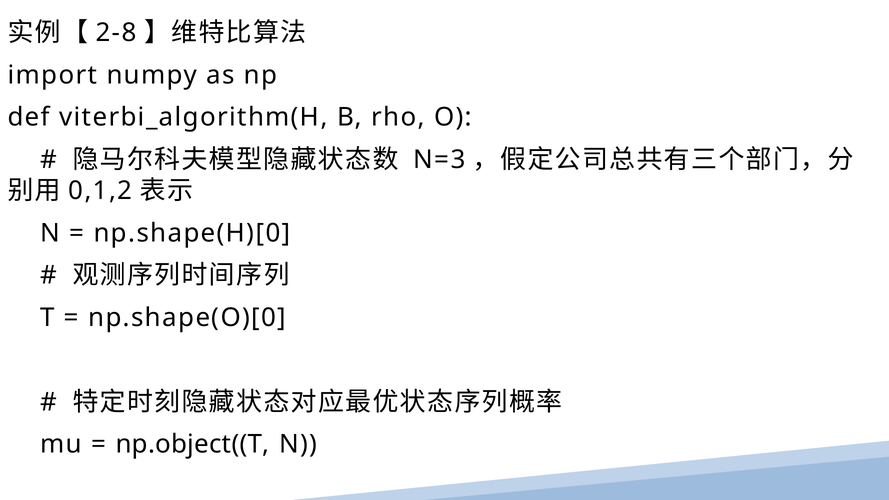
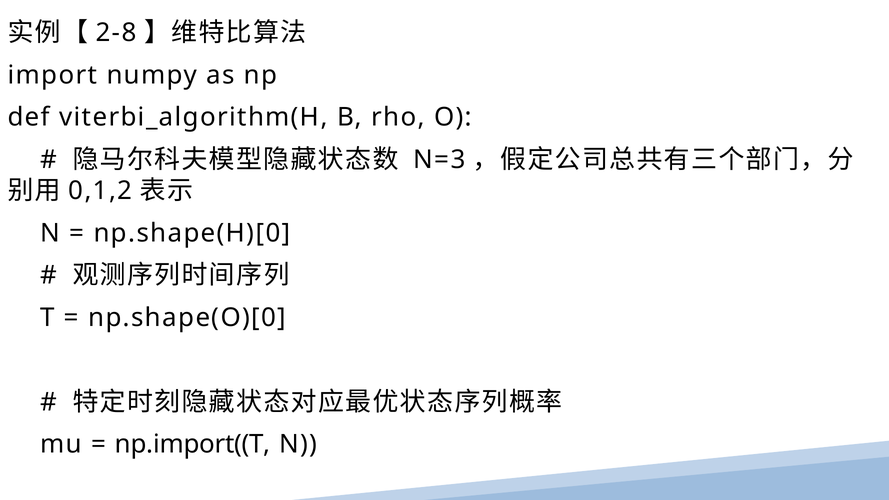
np.object((T: np.object((T -> np.import((T
